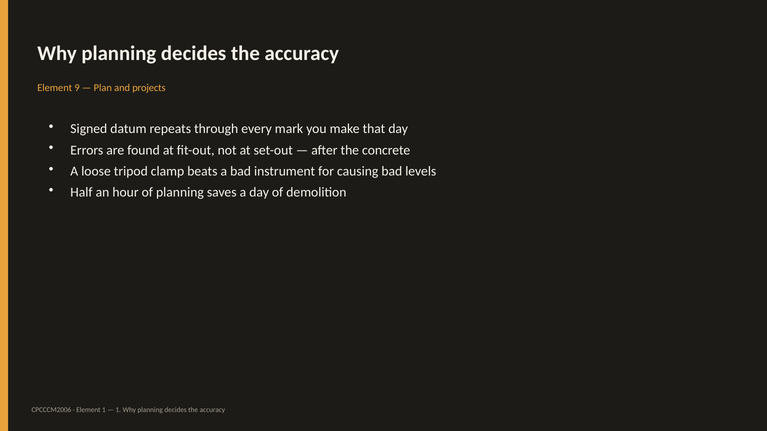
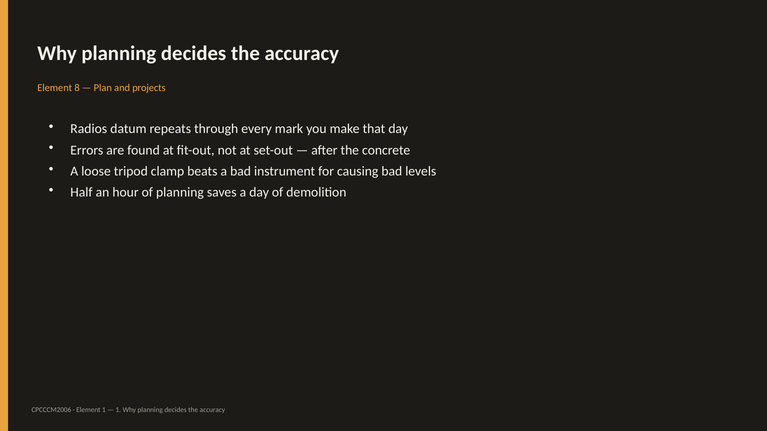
9: 9 -> 8
Signed: Signed -> Radios
